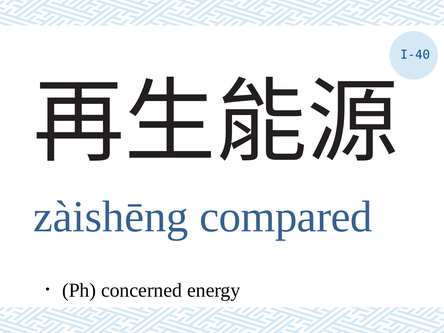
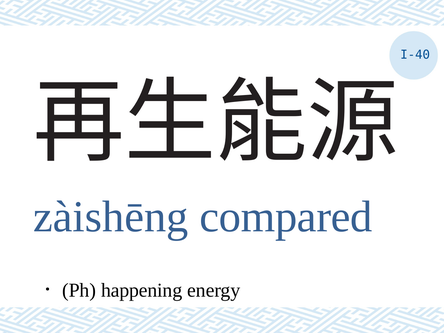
concerned: concerned -> happening
